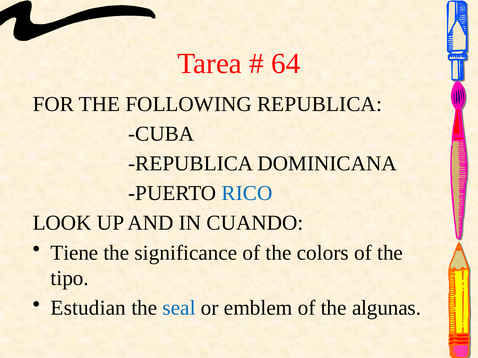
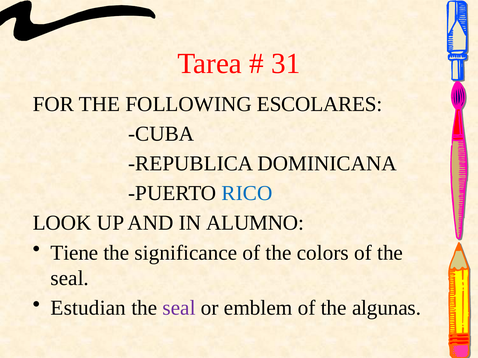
64: 64 -> 31
FOLLOWING REPUBLICA: REPUBLICA -> ESCOLARES
CUANDO: CUANDO -> ALUMNO
tipo at (70, 279): tipo -> seal
seal at (179, 308) colour: blue -> purple
